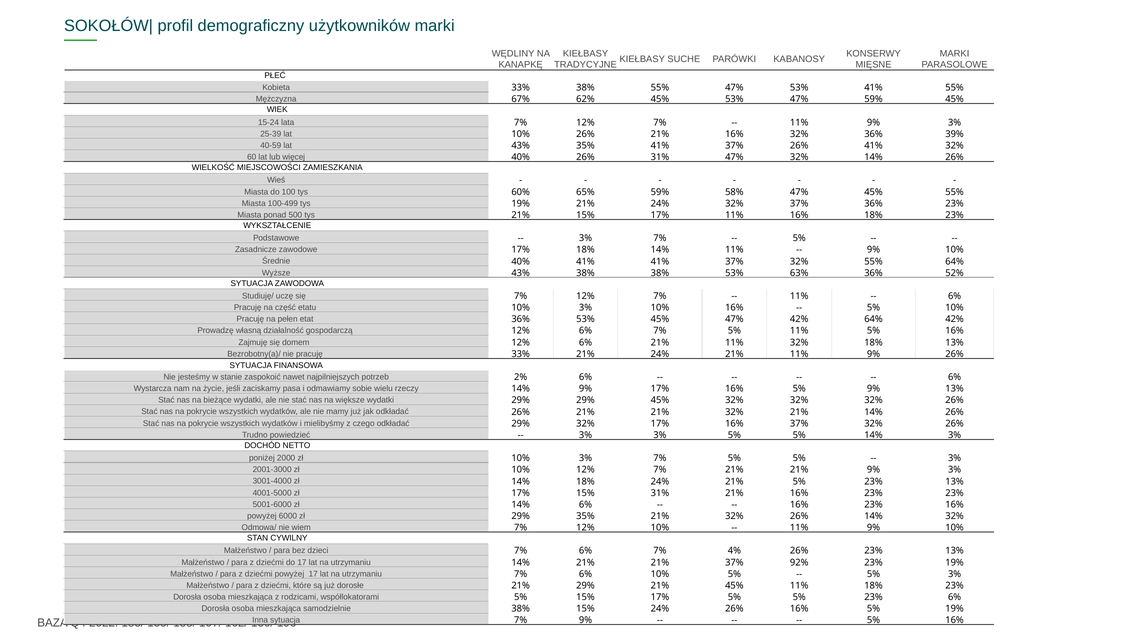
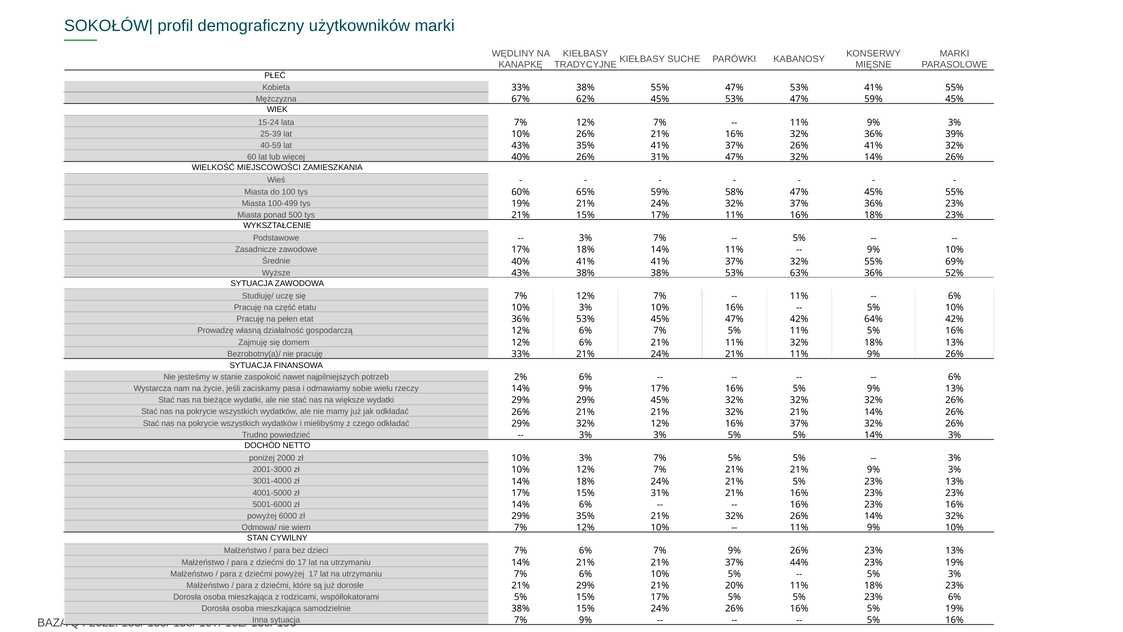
55% 64%: 64% -> 69%
32% 17%: 17% -> 12%
6% 7% 4%: 4% -> 9%
92%: 92% -> 44%
21% 45%: 45% -> 20%
